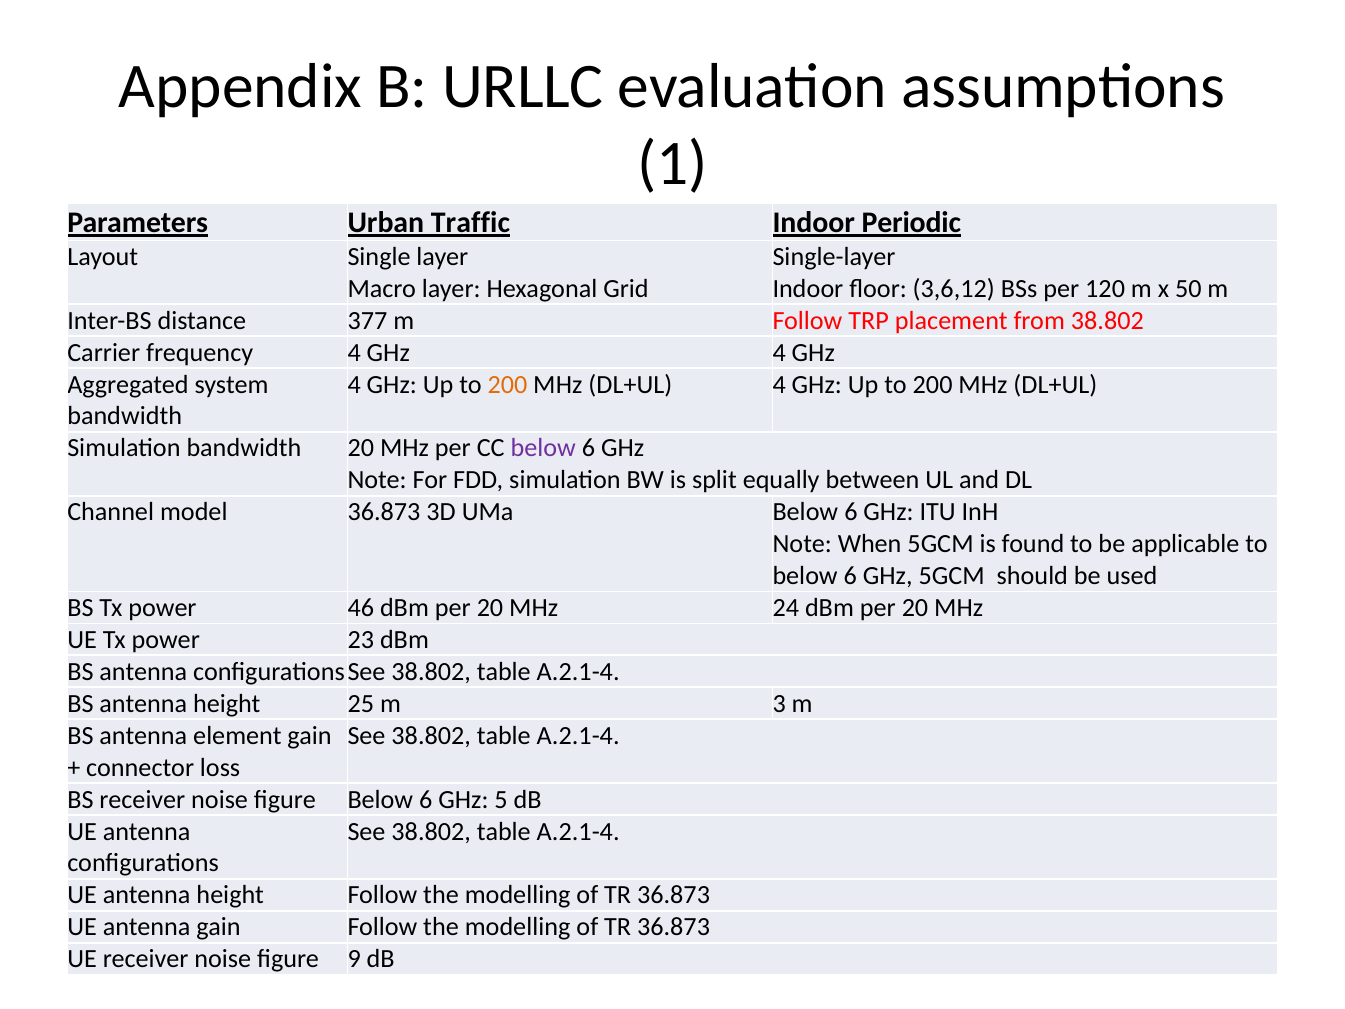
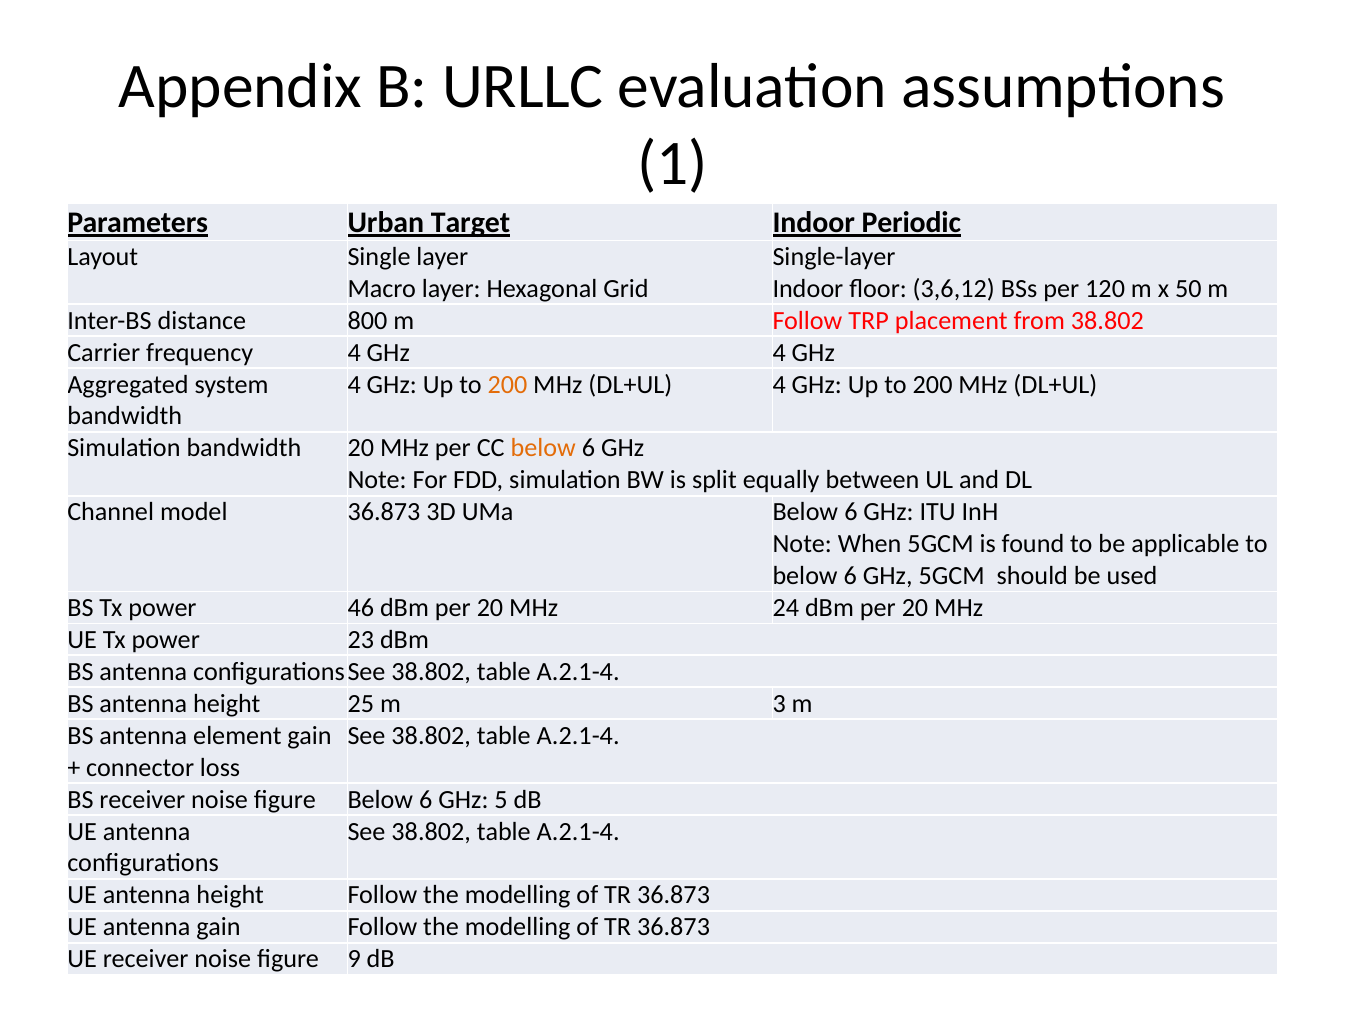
Traffic: Traffic -> Target
377: 377 -> 800
below at (543, 448) colour: purple -> orange
